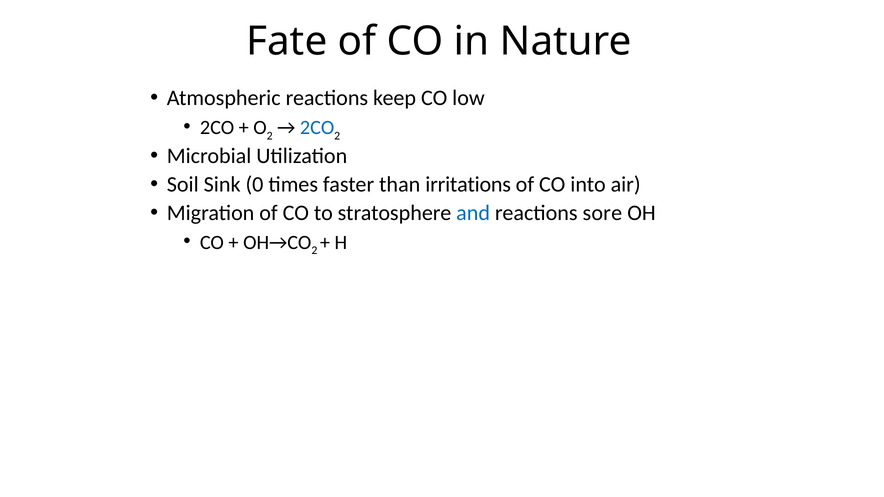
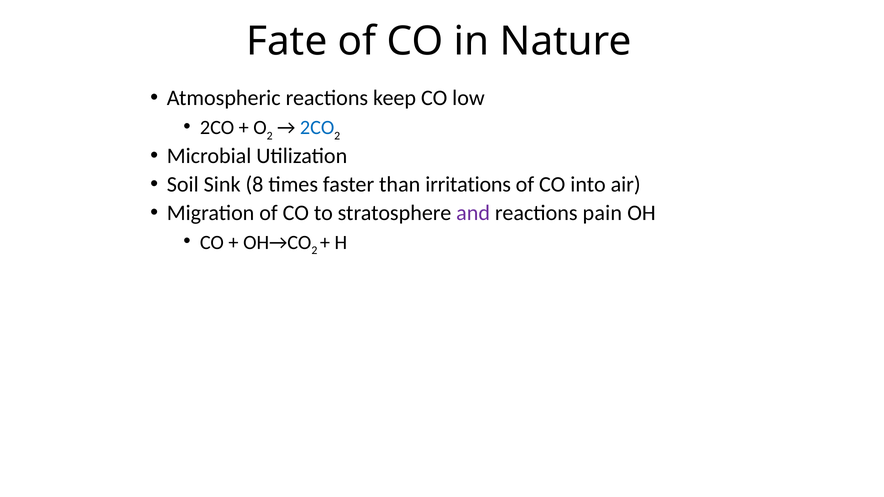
0: 0 -> 8
and colour: blue -> purple
sore: sore -> pain
